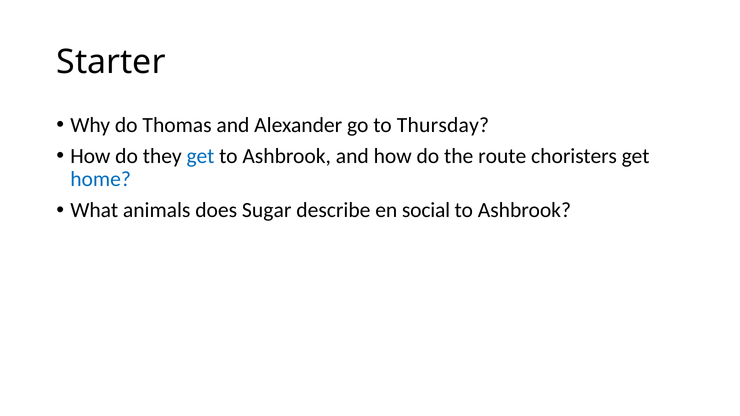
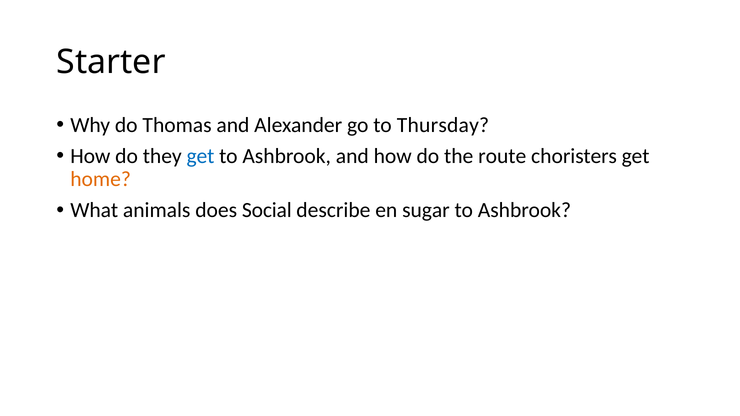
home colour: blue -> orange
Sugar: Sugar -> Social
social: social -> sugar
